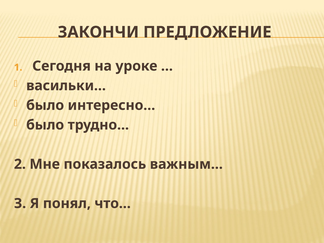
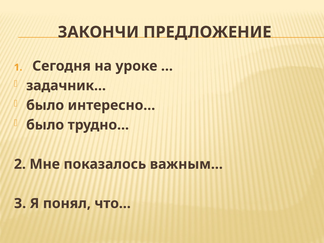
васильки…: васильки… -> задачник…
